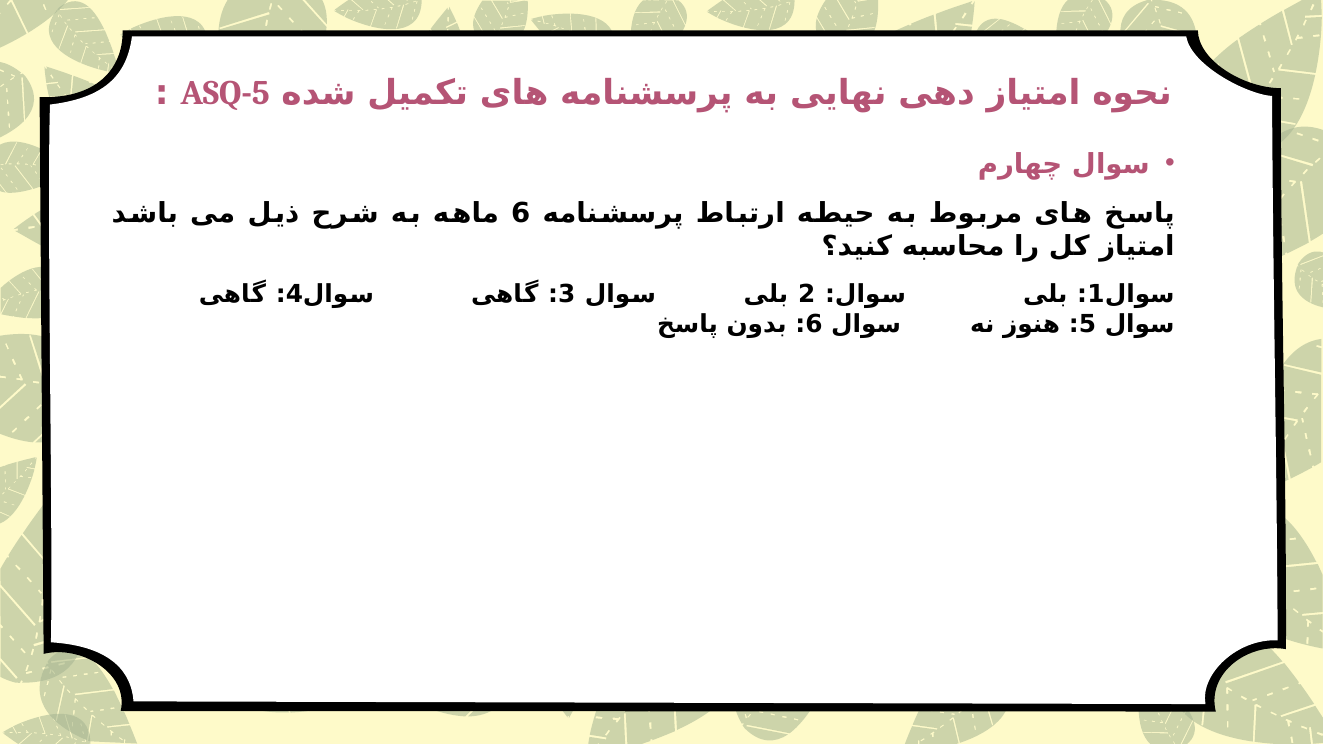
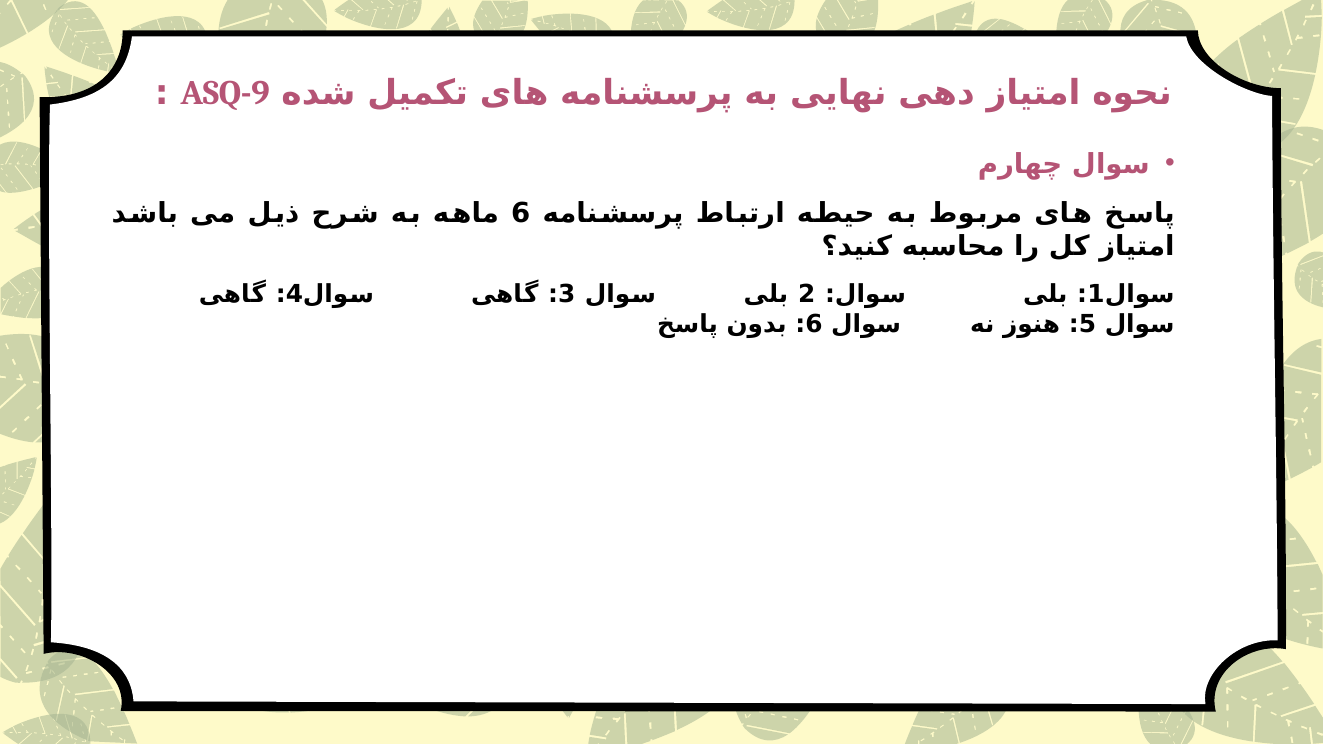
ASQ-5: ASQ-5 -> ASQ-9
